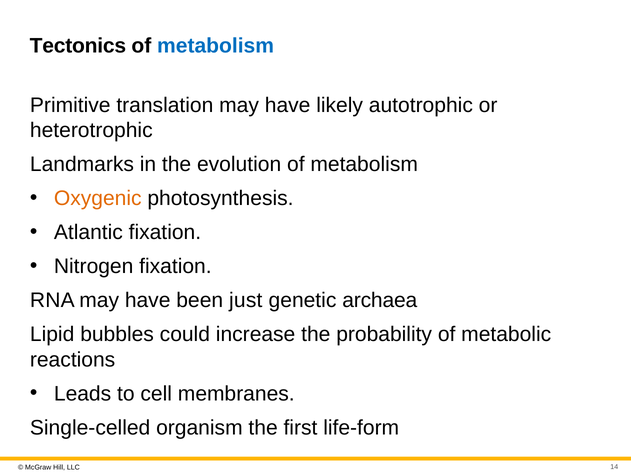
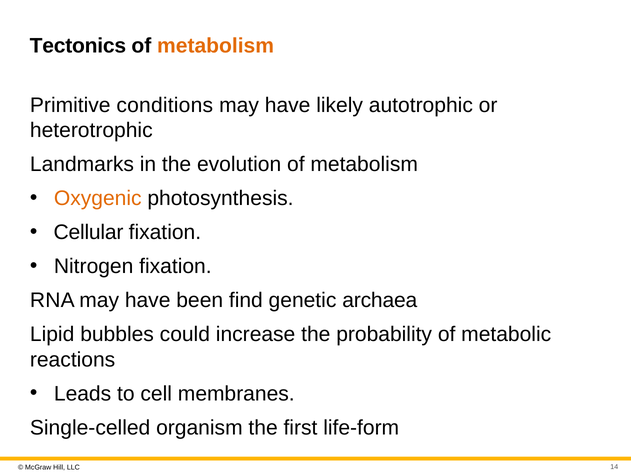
metabolism at (216, 46) colour: blue -> orange
translation: translation -> conditions
Atlantic: Atlantic -> Cellular
just: just -> find
